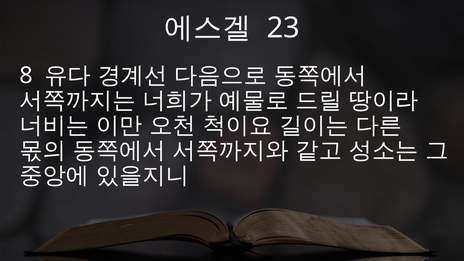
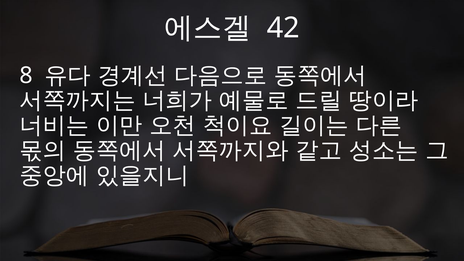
23: 23 -> 42
